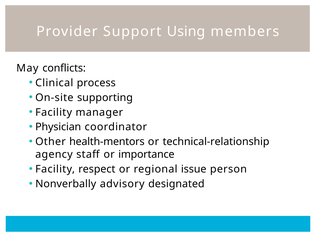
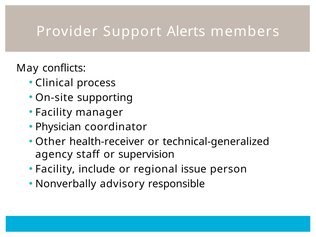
Using: Using -> Alerts
health-mentors: health-mentors -> health-receiver
technical-relationship: technical-relationship -> technical-generalized
importance: importance -> supervision
respect: respect -> include
designated: designated -> responsible
